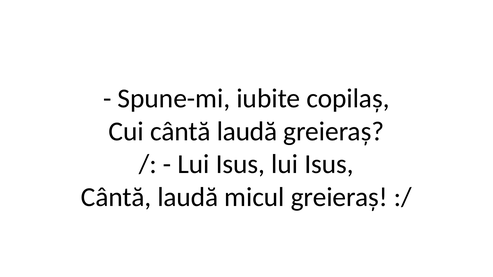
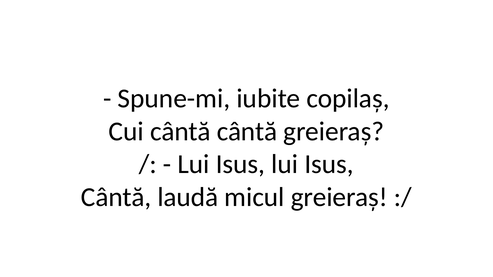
Cui cântă laudă: laudă -> cântă
